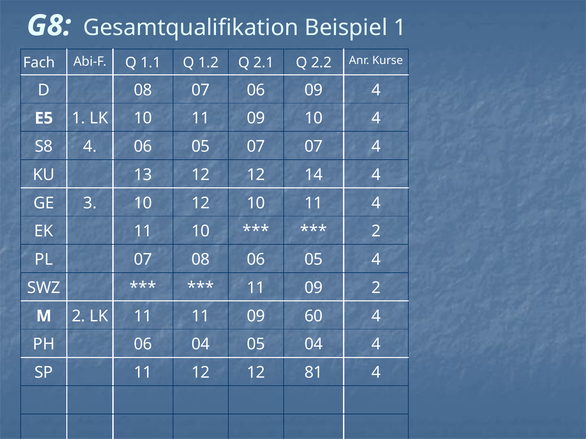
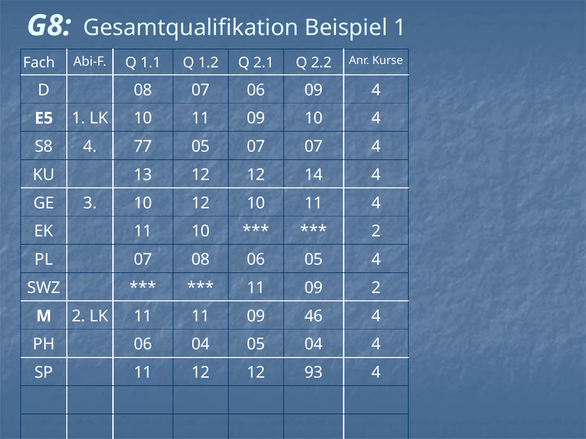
4 06: 06 -> 77
60: 60 -> 46
81: 81 -> 93
